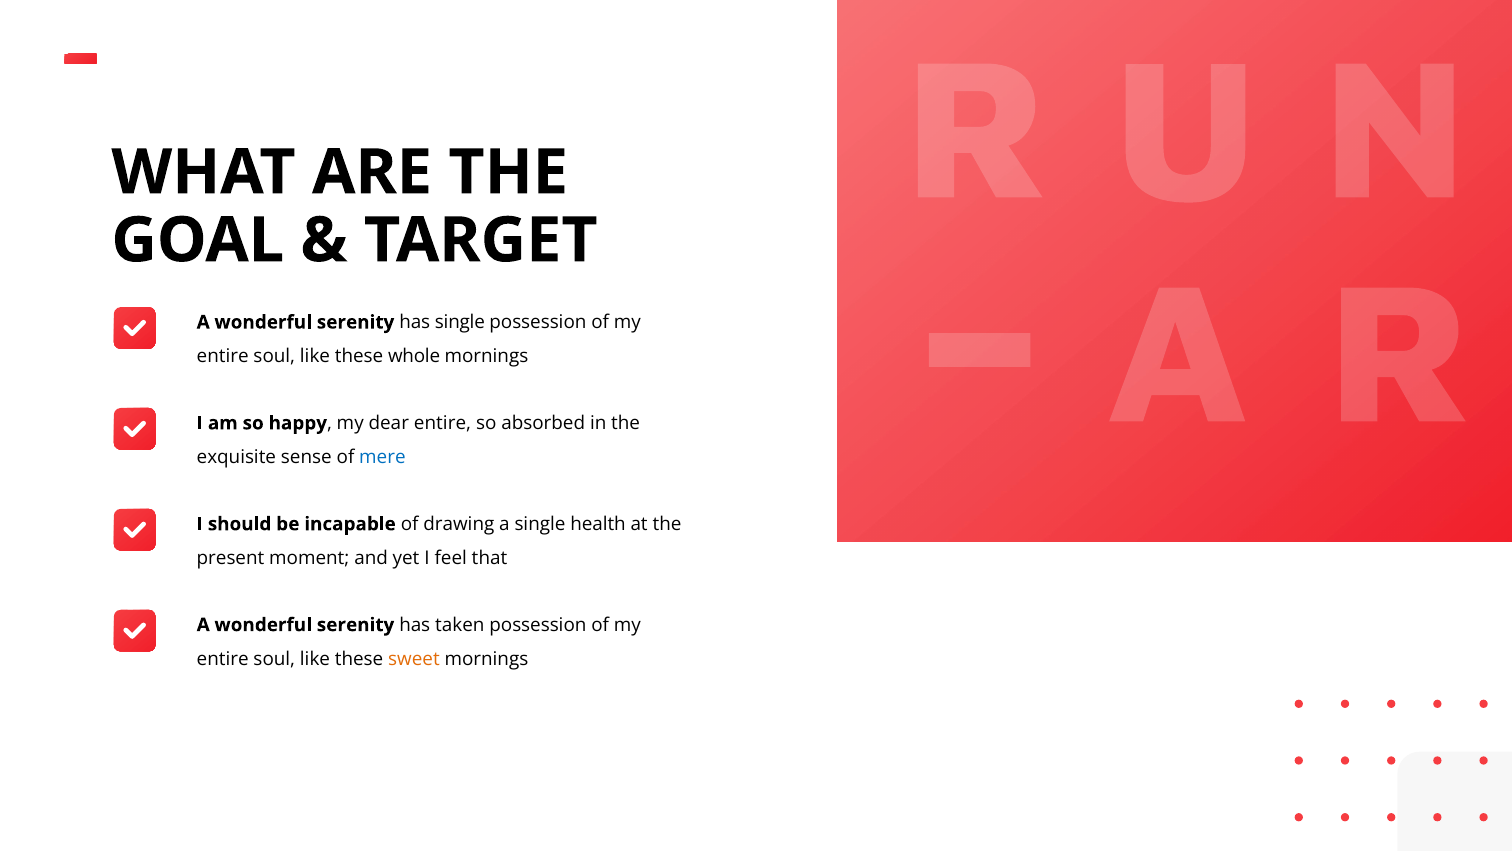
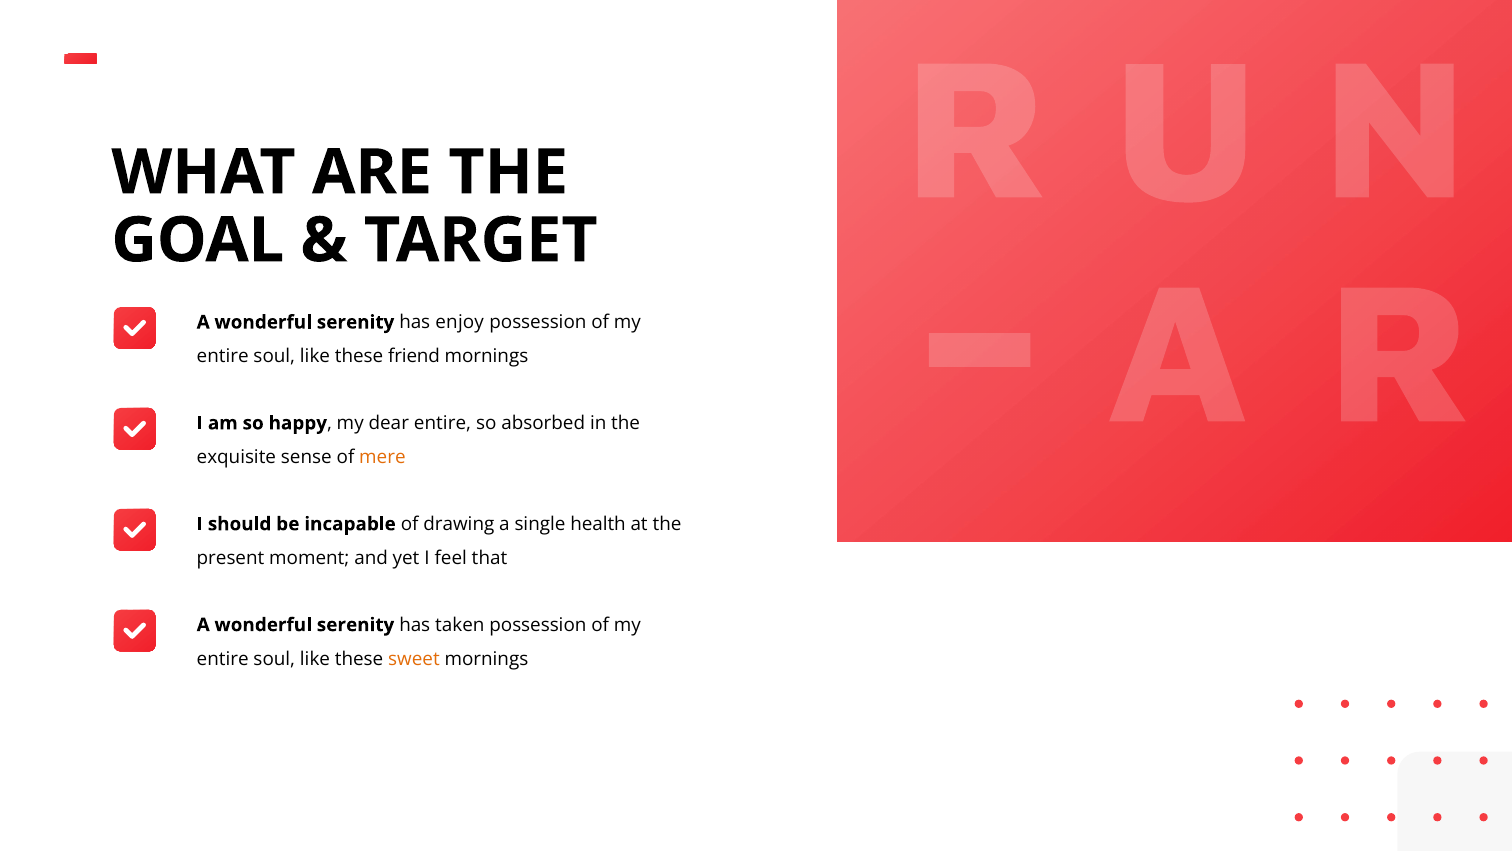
has single: single -> enjoy
whole: whole -> friend
mere colour: blue -> orange
